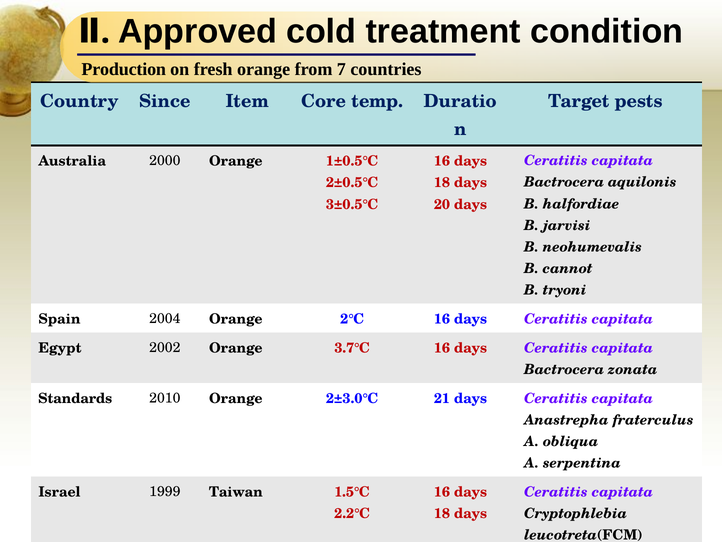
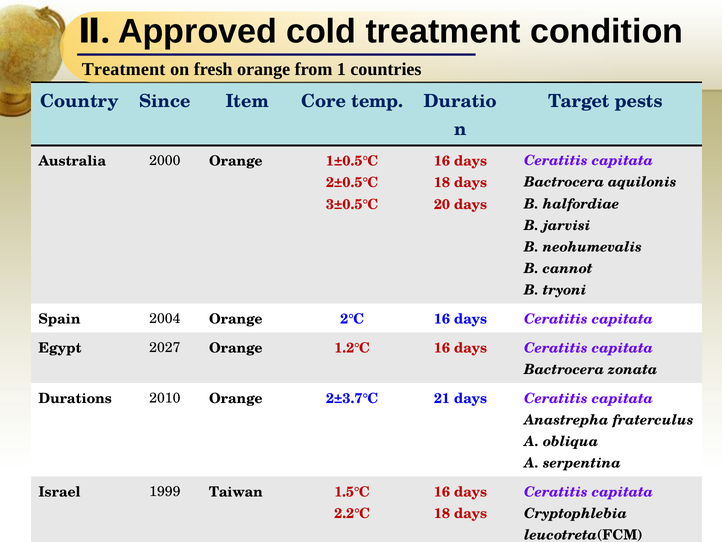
Production at (124, 69): Production -> Treatment
7: 7 -> 1
2002: 2002 -> 2027
3.7℃: 3.7℃ -> 1.2℃
Standards: Standards -> Durations
2±3.0℃: 2±3.0℃ -> 2±3.7℃
